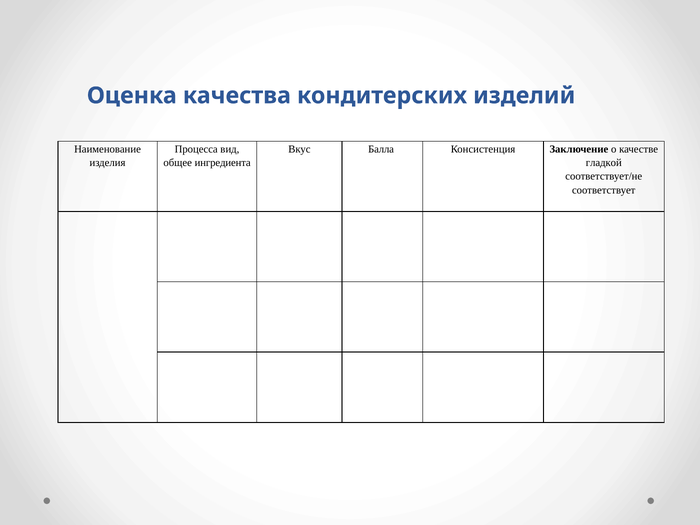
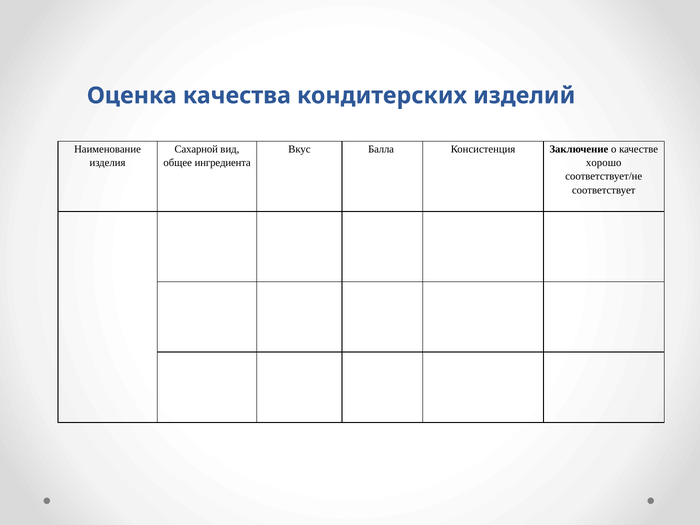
Процесса: Процесса -> Сахарной
гладкой: гладкой -> хорошо
